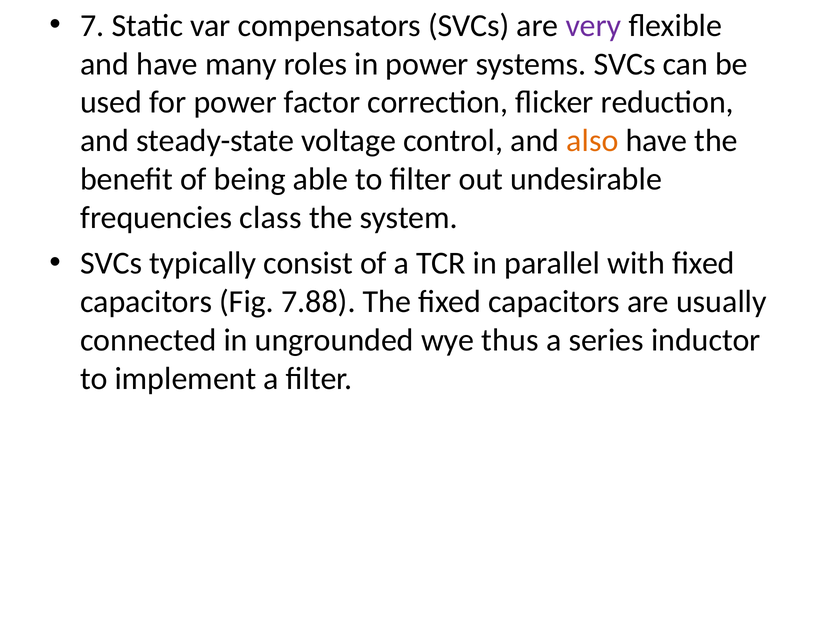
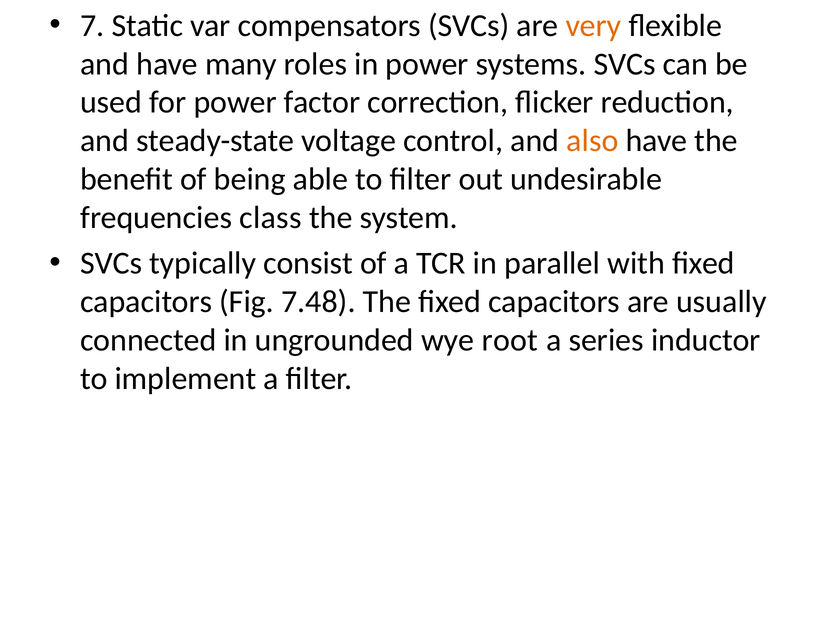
very colour: purple -> orange
7.88: 7.88 -> 7.48
thus: thus -> root
